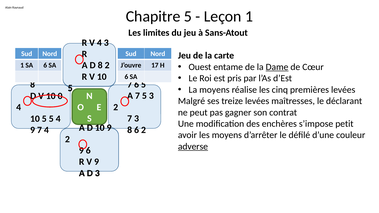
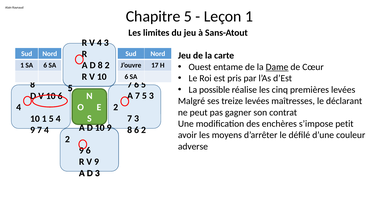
La moyens: moyens -> possible
10 0: 0 -> 6
5 at (44, 119): 5 -> 1
adverse underline: present -> none
